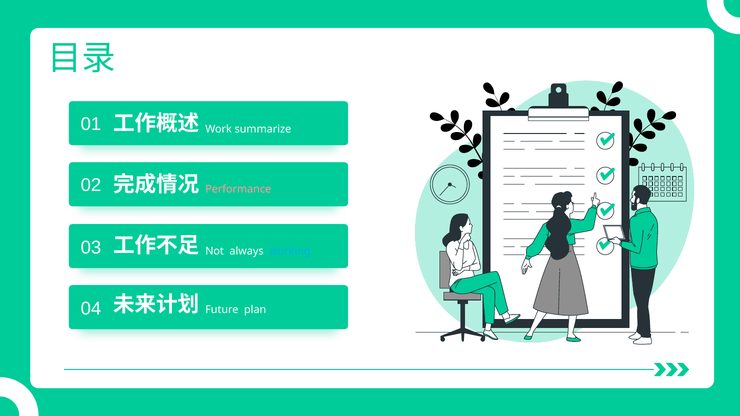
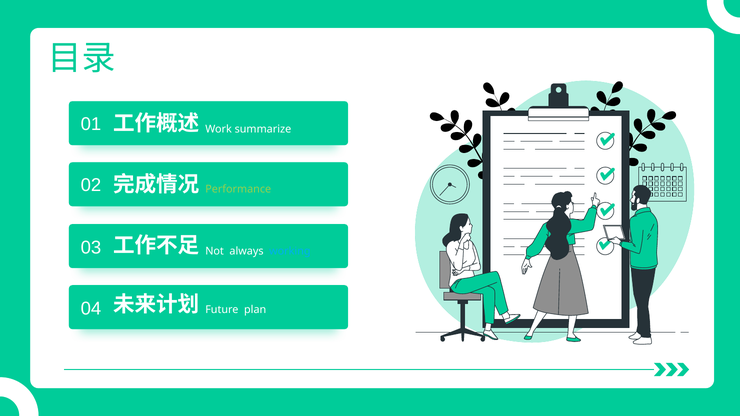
Performance colour: pink -> light green
